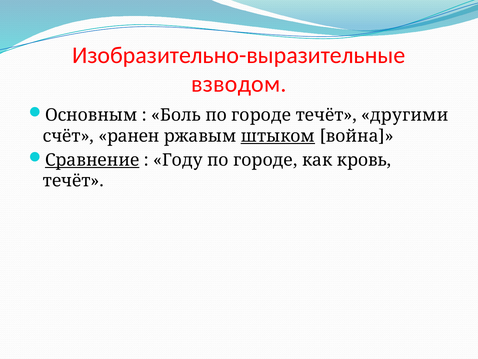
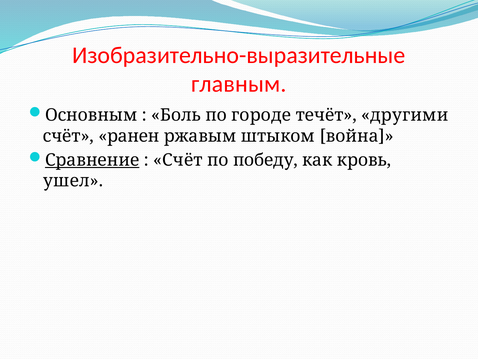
взводом: взводом -> главным
штыком underline: present -> none
Году at (178, 160): Году -> Счёт
городе at (265, 160): городе -> победу
течёт at (73, 181): течёт -> ушел
